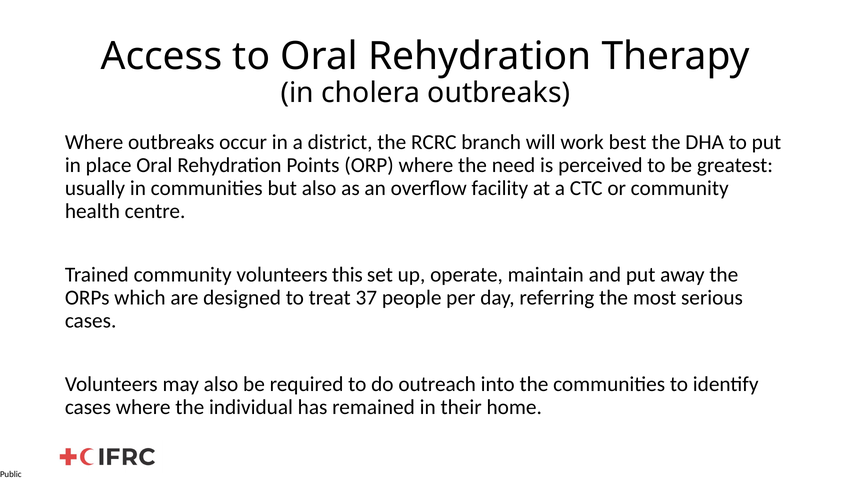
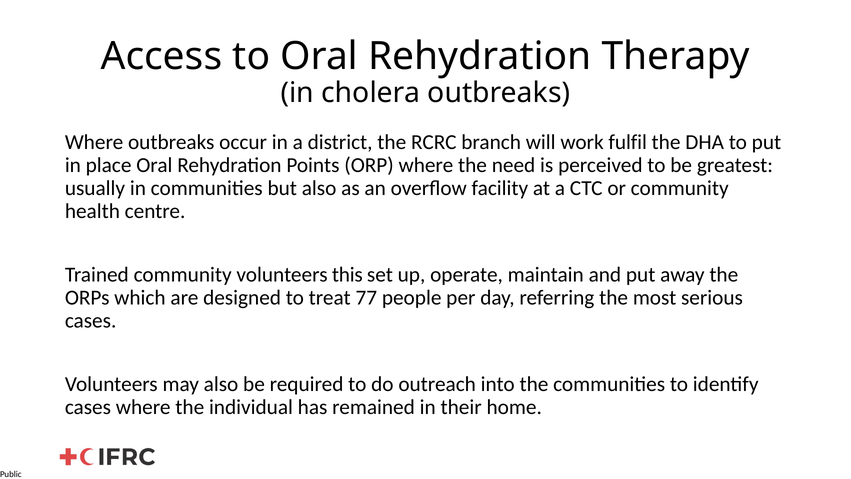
best: best -> fulfil
37: 37 -> 77
